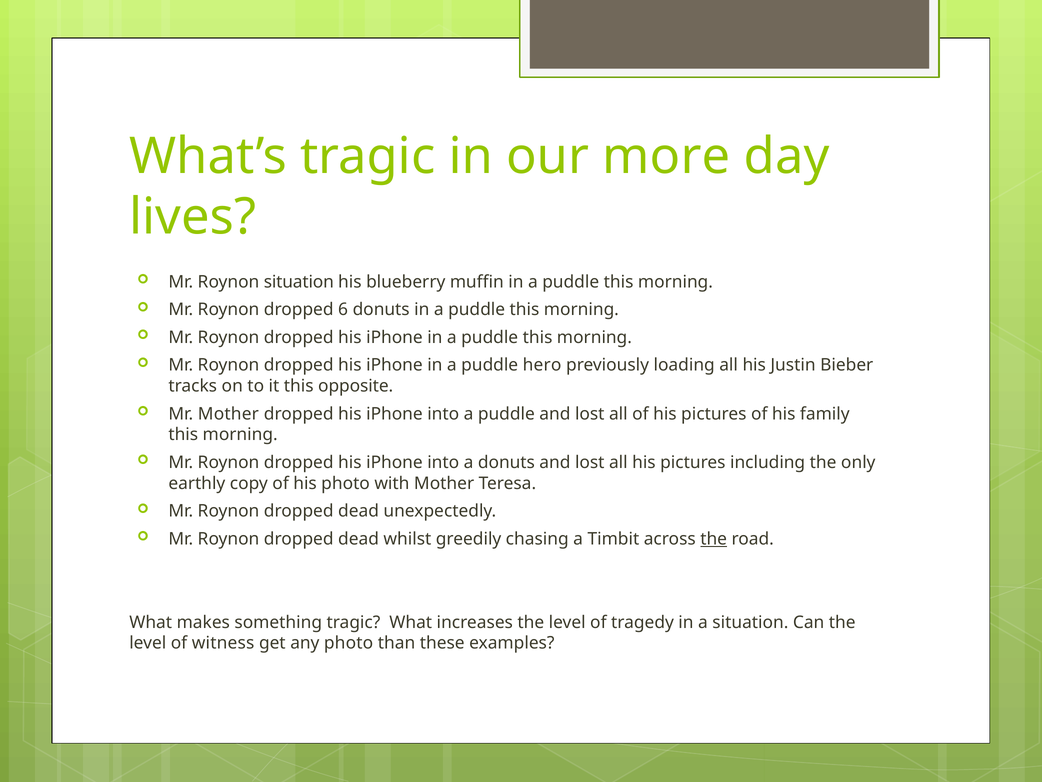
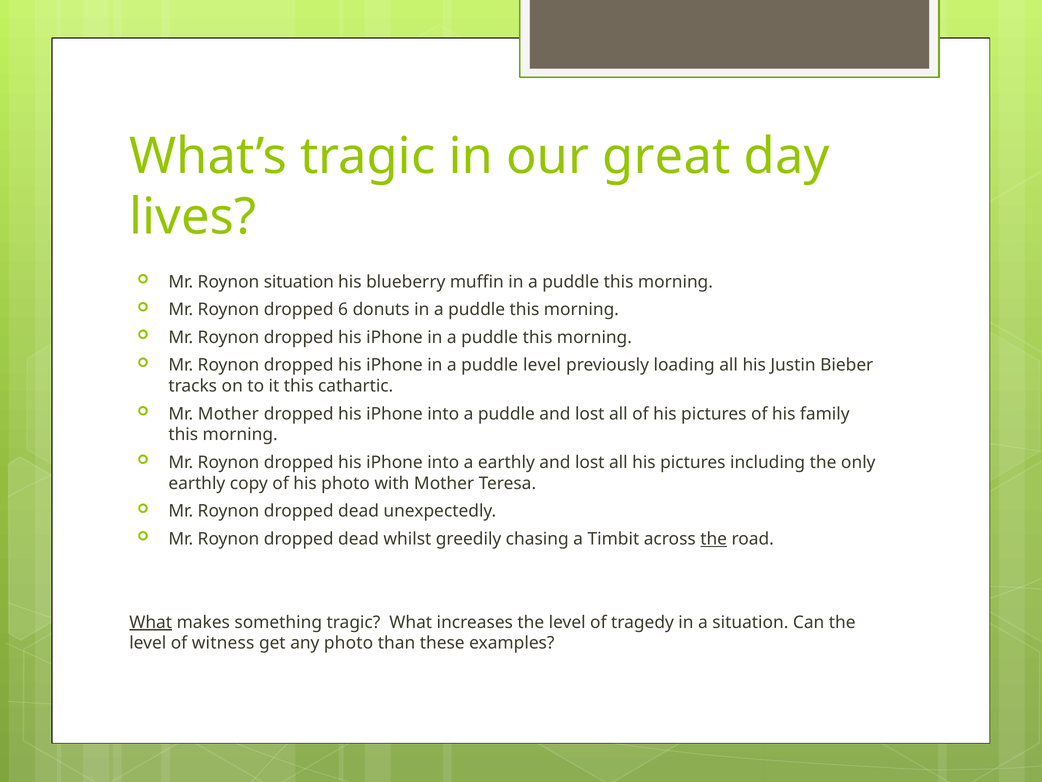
more: more -> great
puddle hero: hero -> level
opposite: opposite -> cathartic
a donuts: donuts -> earthly
What at (151, 622) underline: none -> present
